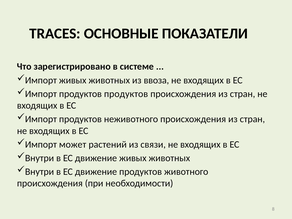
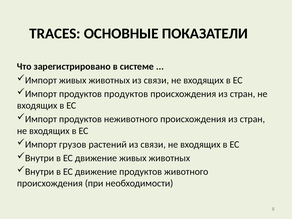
животных из ввоза: ввоза -> связи
может: может -> грузов
